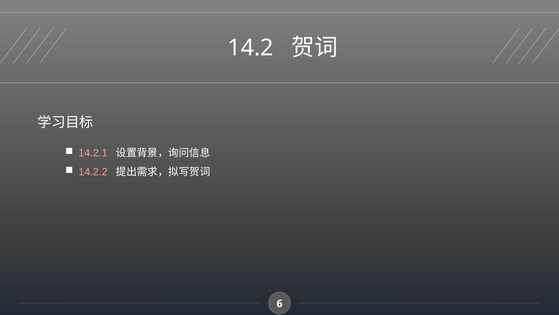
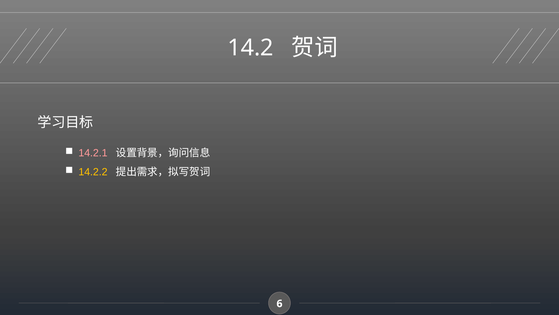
14.2.2 colour: pink -> yellow
